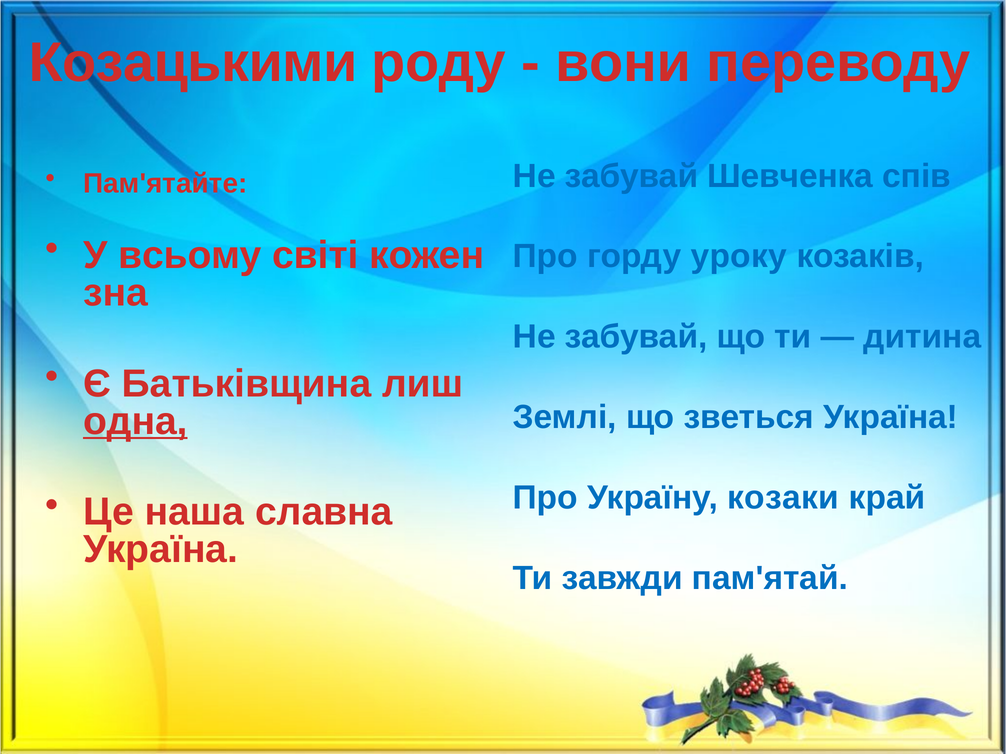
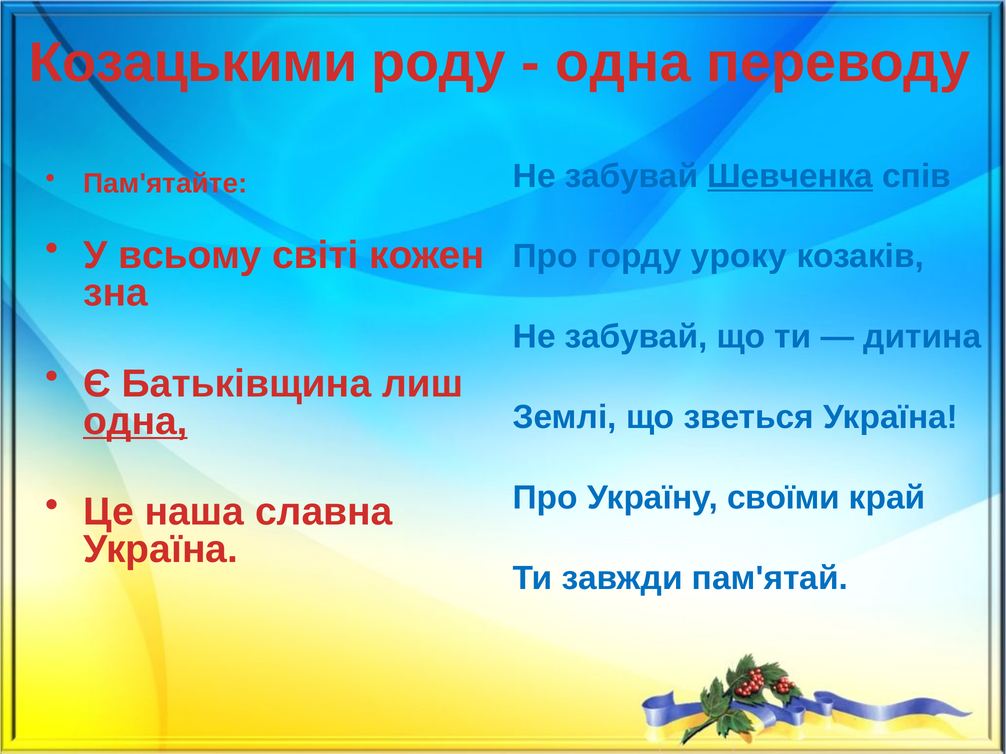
вони at (623, 63): вони -> одна
Шевченка underline: none -> present
козаки: козаки -> своїми
